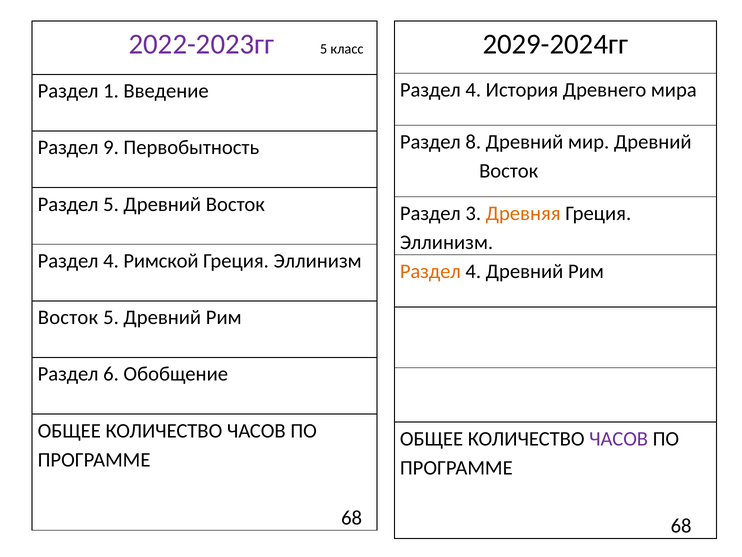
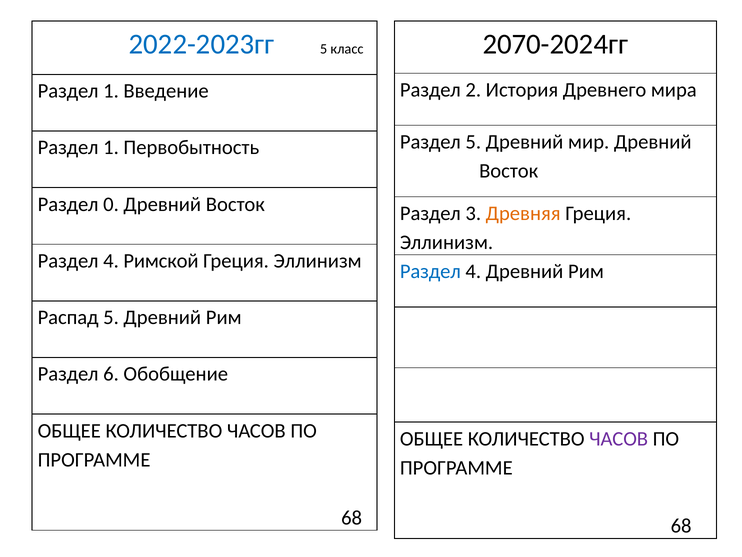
2022-2023гг colour: purple -> blue
2029-2024гг: 2029-2024гг -> 2070-2024гг
4 at (473, 90): 4 -> 2
Раздел 8: 8 -> 5
9 at (111, 148): 9 -> 1
Раздел 5: 5 -> 0
Раздел at (430, 271) colour: orange -> blue
Восток at (68, 317): Восток -> Распад
